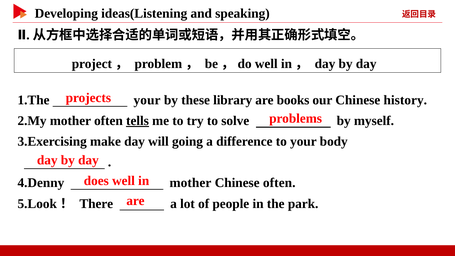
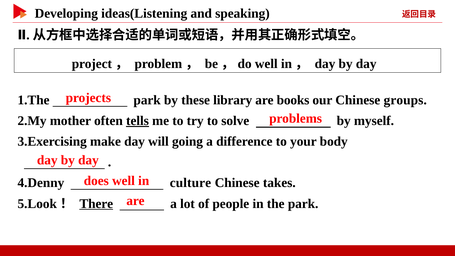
1.The your: your -> park
history: history -> groups
4.Denny mother: mother -> culture
Chinese often: often -> takes
There underline: none -> present
